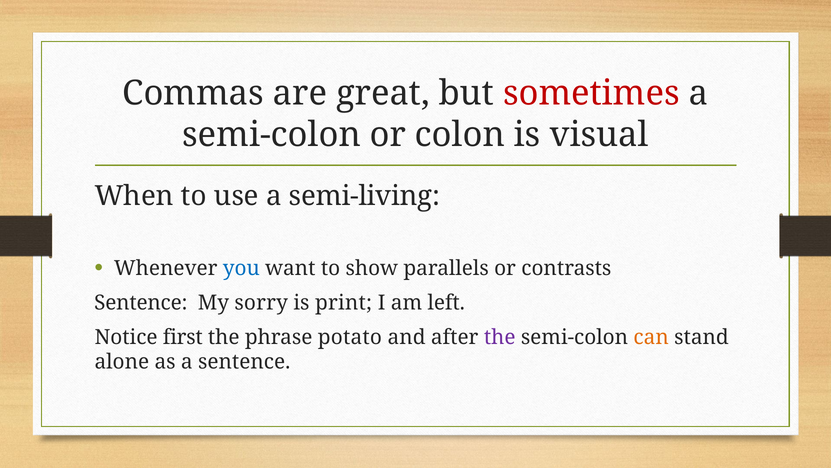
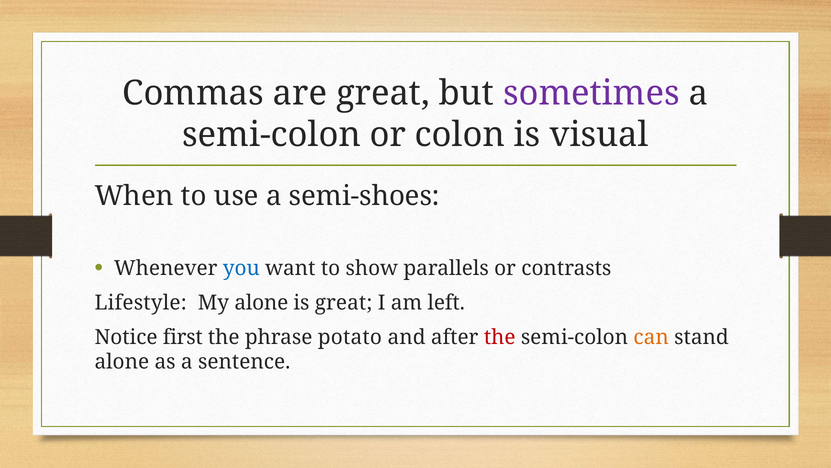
sometimes colour: red -> purple
semi-living: semi-living -> semi-shoes
Sentence at (141, 302): Sentence -> Lifestyle
My sorry: sorry -> alone
is print: print -> great
the at (500, 337) colour: purple -> red
